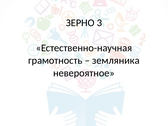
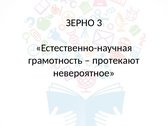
земляника: земляника -> протекают
